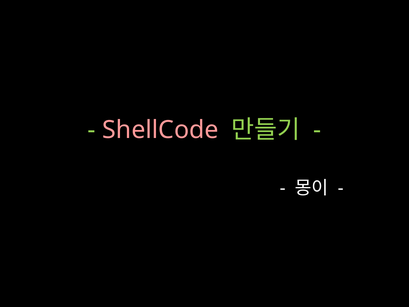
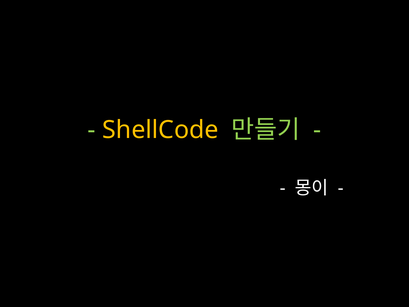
ShellCode colour: pink -> yellow
